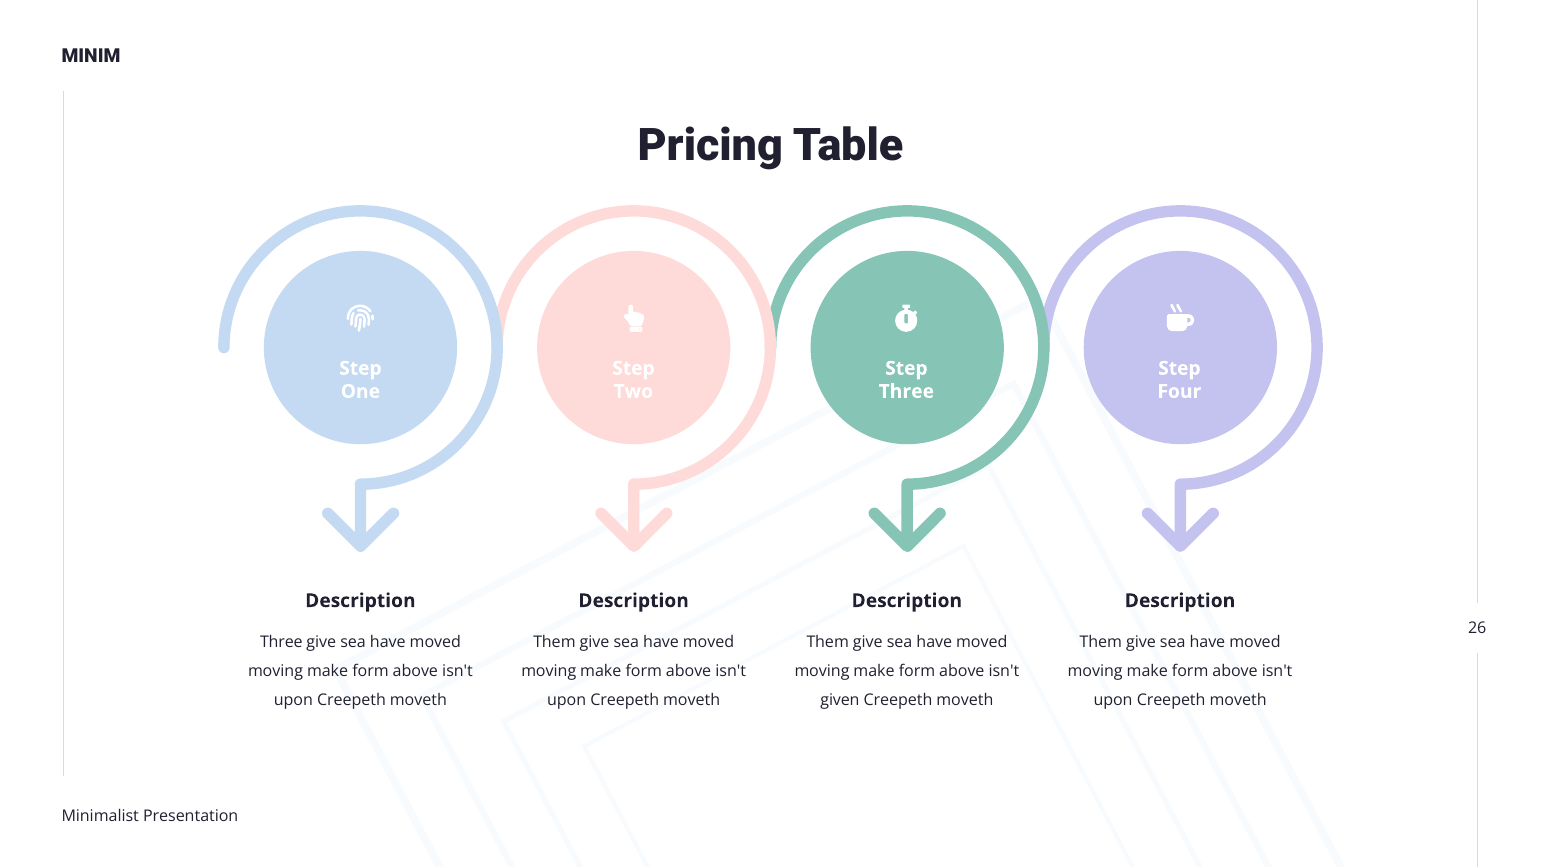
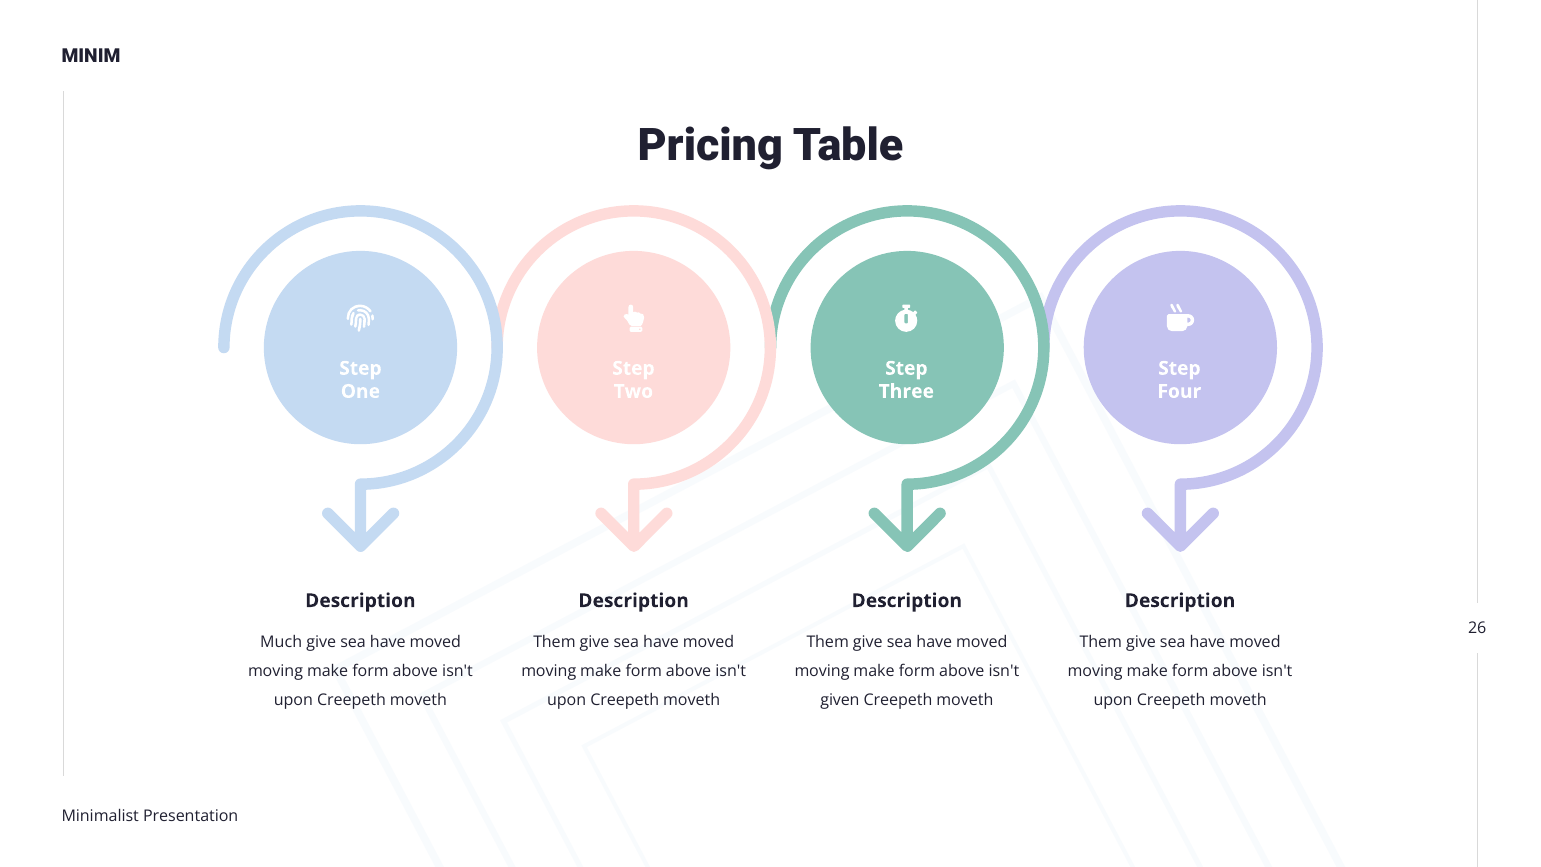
Three at (281, 642): Three -> Much
